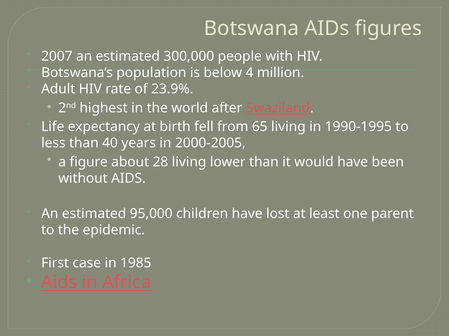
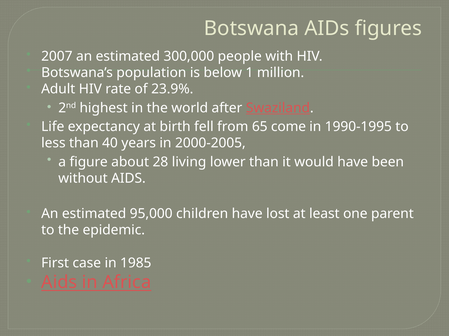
4: 4 -> 1
65 living: living -> come
